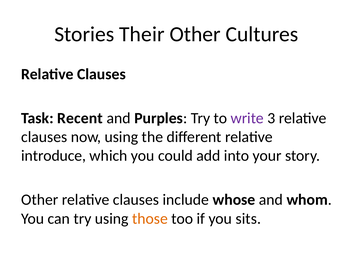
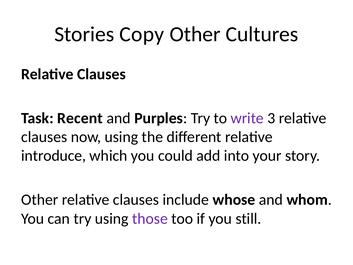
Their: Their -> Copy
those colour: orange -> purple
sits: sits -> still
